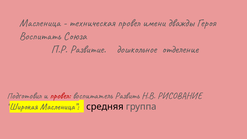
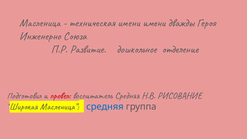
техническая провел: провел -> имени
Воспитать: Воспитать -> Инженерно
воспитатель Развить: Развить -> Средняя
средняя at (105, 107) colour: black -> blue
